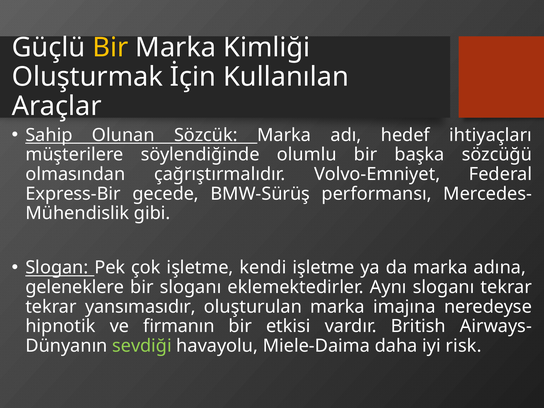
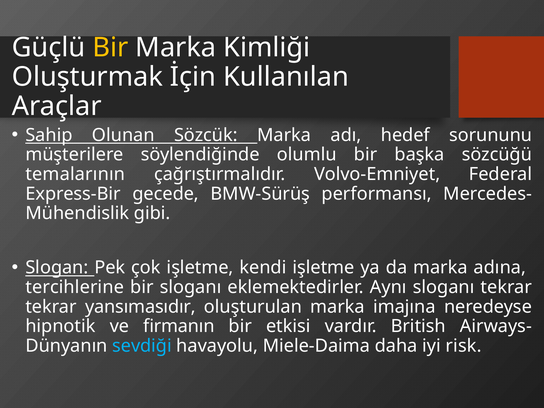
ihtiyaçları: ihtiyaçları -> sorununu
olmasından: olmasından -> temalarının
geleneklere: geleneklere -> tercihlerine
sevdiği colour: light green -> light blue
